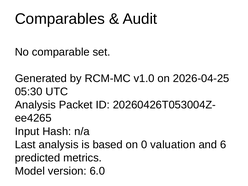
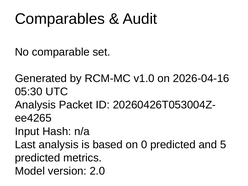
2026-04-25: 2026-04-25 -> 2026-04-16
0 valuation: valuation -> predicted
6: 6 -> 5
6.0: 6.0 -> 2.0
